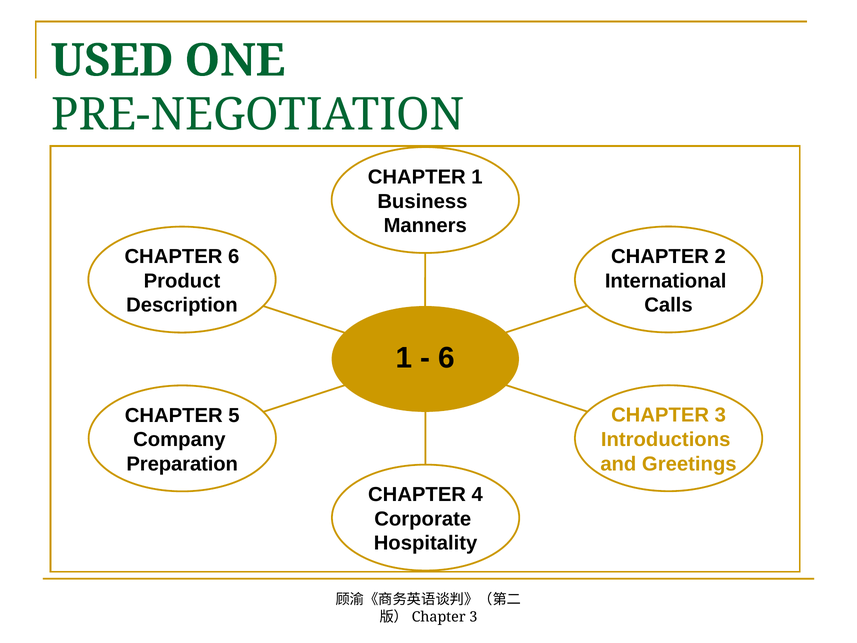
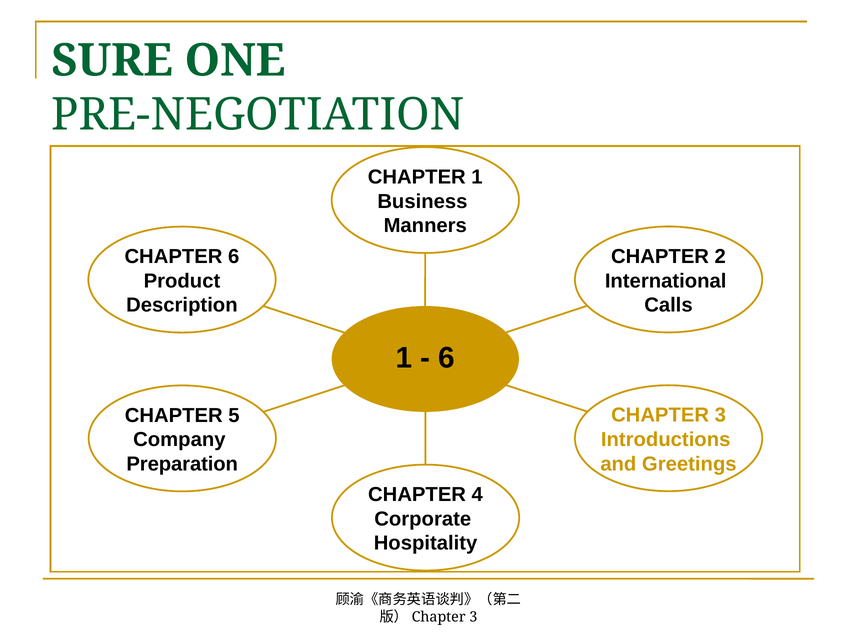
USED: USED -> SURE
